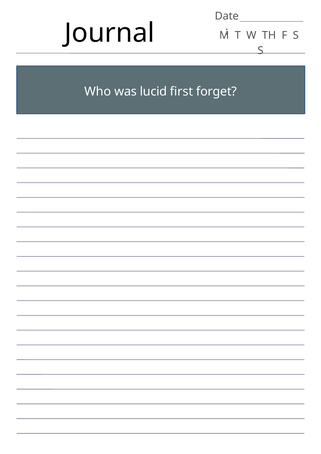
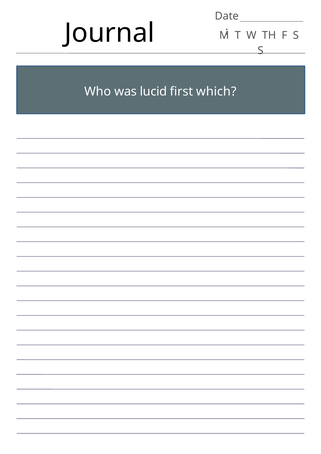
forget: forget -> which
